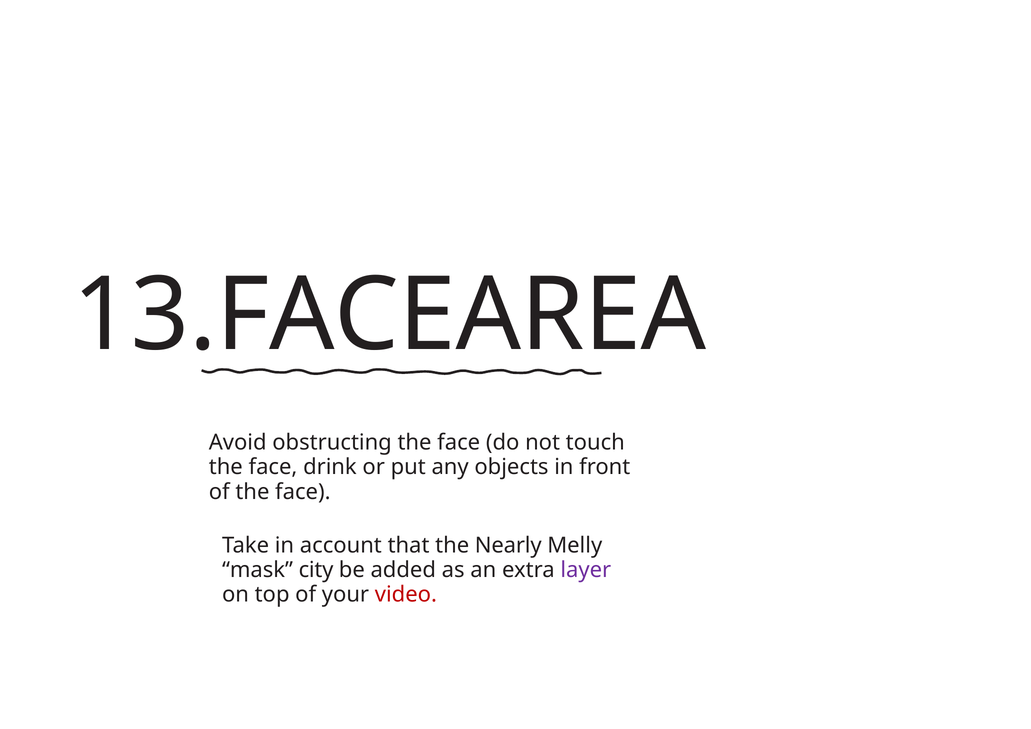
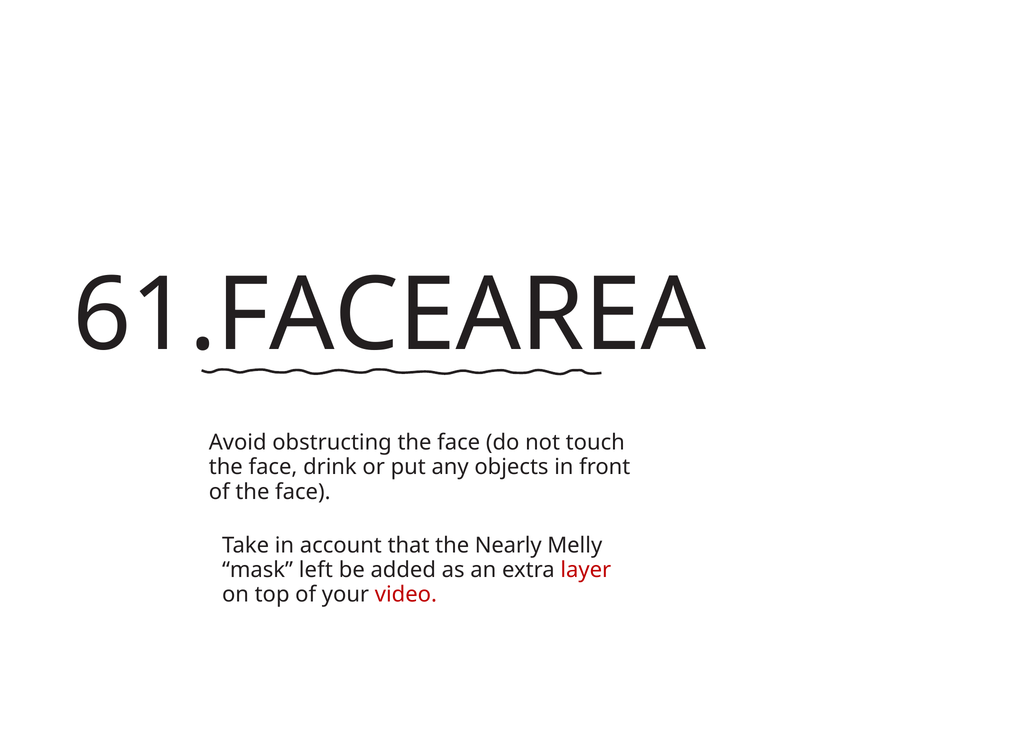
13.FACEAREA: 13.FACEAREA -> 61.FACEAREA
city: city -> left
layer colour: purple -> red
